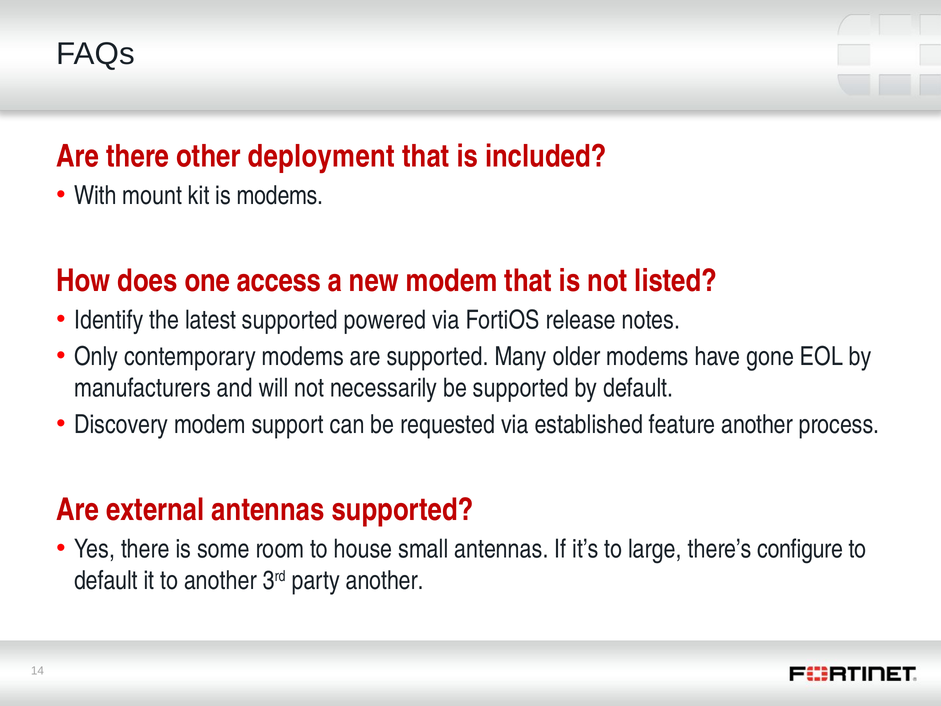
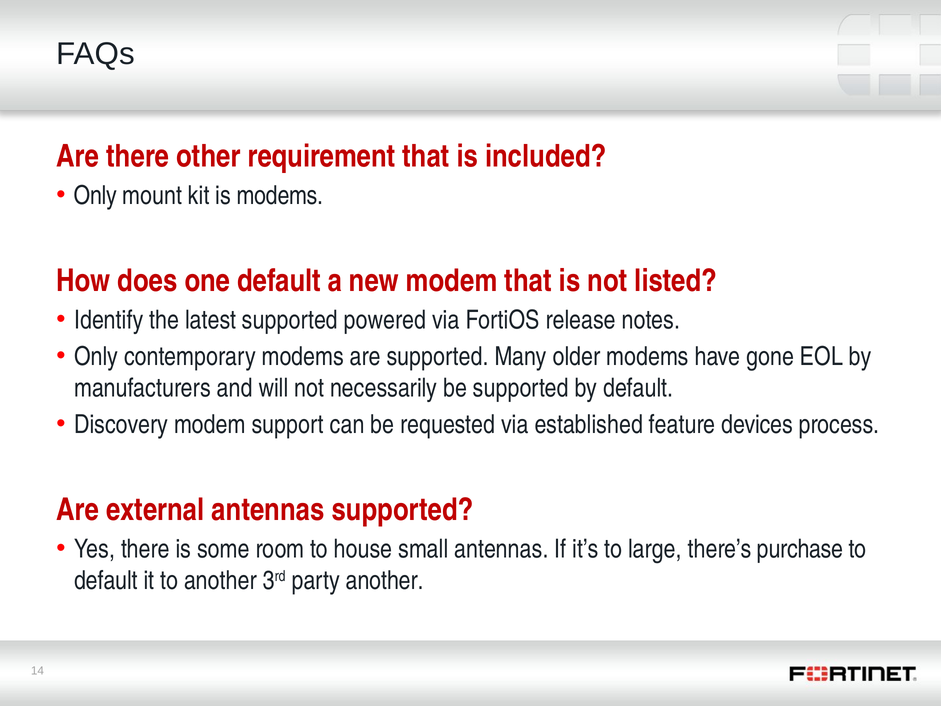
deployment: deployment -> requirement
With at (95, 196): With -> Only
one access: access -> default
feature another: another -> devices
configure: configure -> purchase
